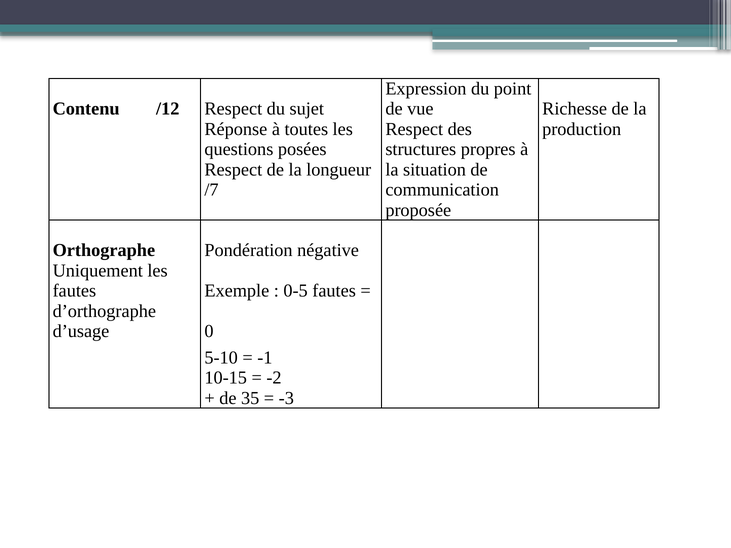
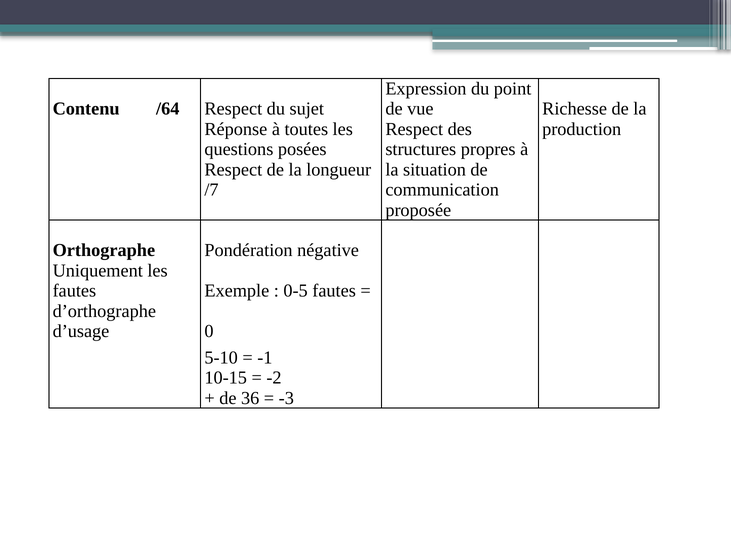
/12: /12 -> /64
35: 35 -> 36
